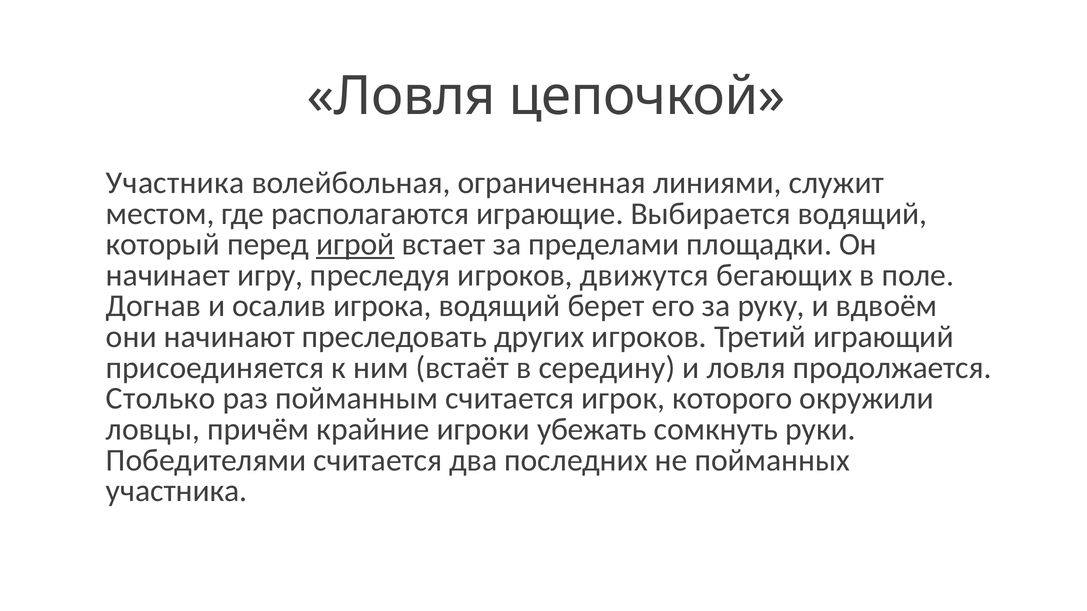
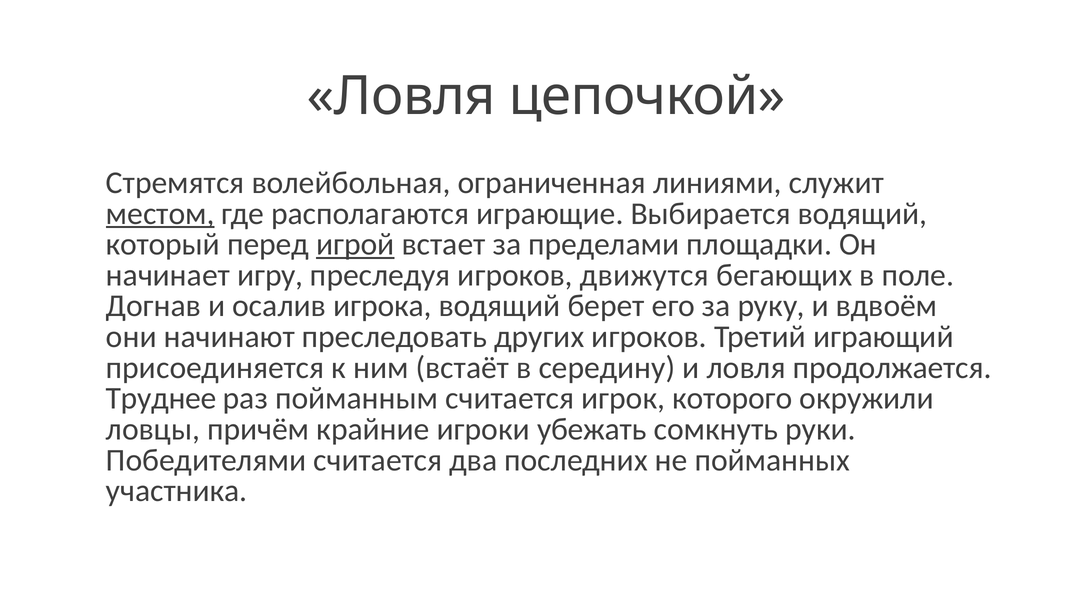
Участника at (175, 183): Участника -> Стремятся
местом underline: none -> present
Столько: Столько -> Труднее
